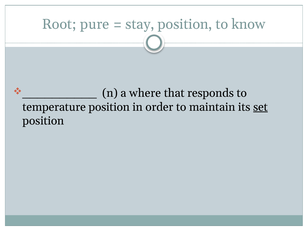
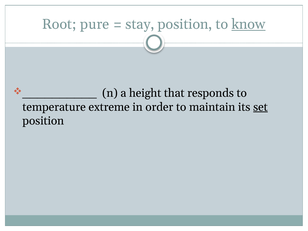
know underline: none -> present
where: where -> height
temperature position: position -> extreme
